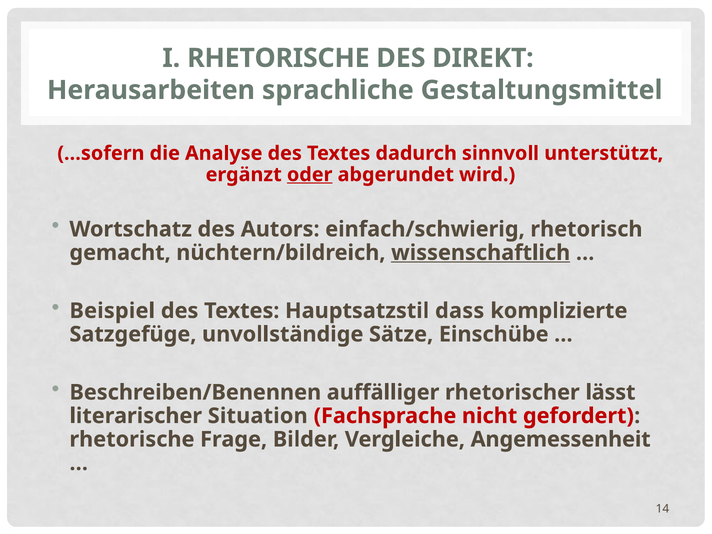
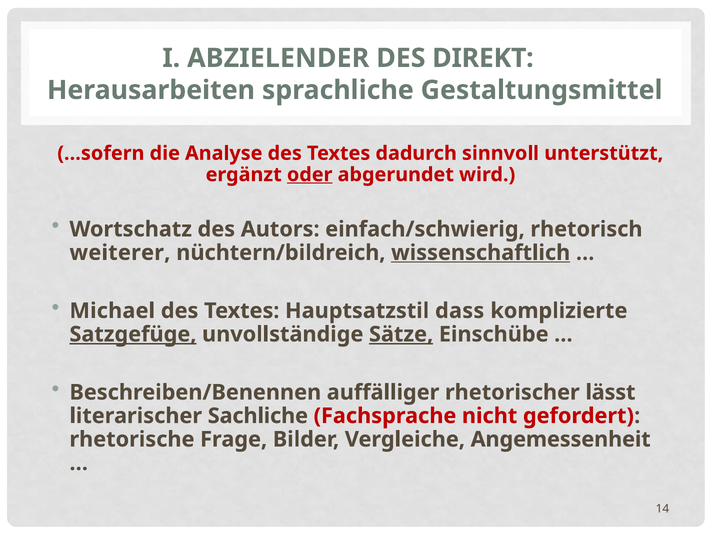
I RHETORISCHE: RHETORISCHE -> ABZIELENDER
gemacht: gemacht -> weiterer
Beispiel: Beispiel -> Michael
Satzgefüge underline: none -> present
Sätze underline: none -> present
Situation: Situation -> Sachliche
